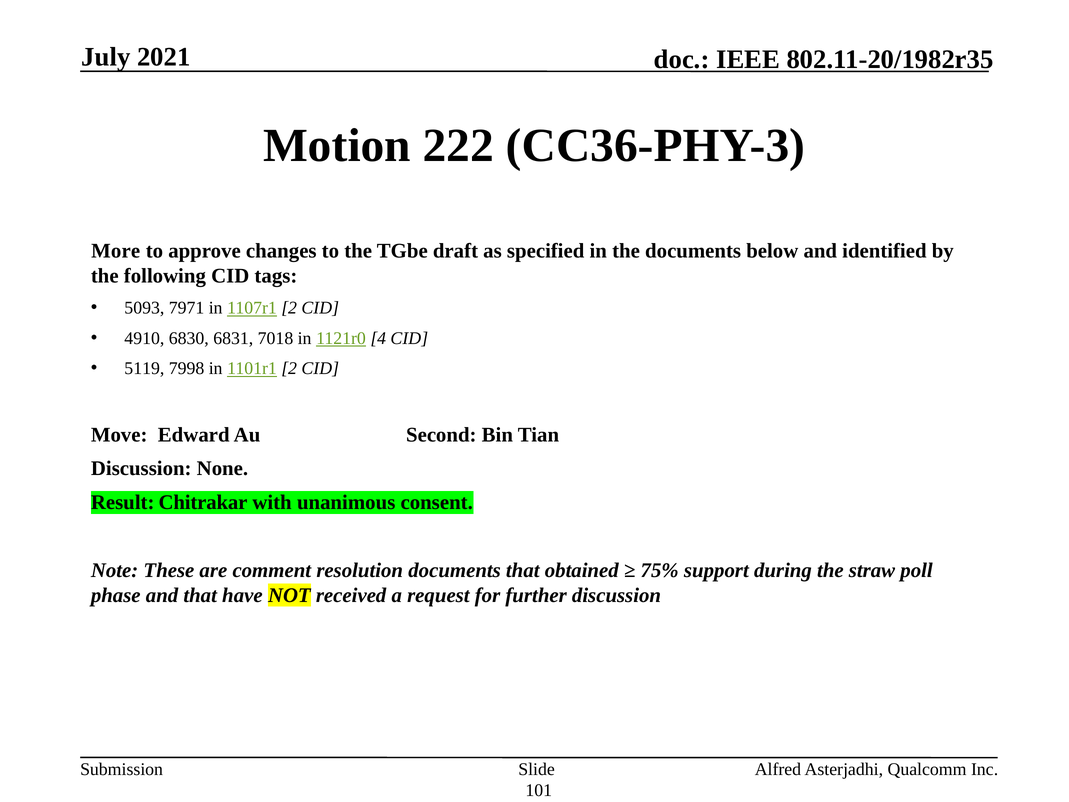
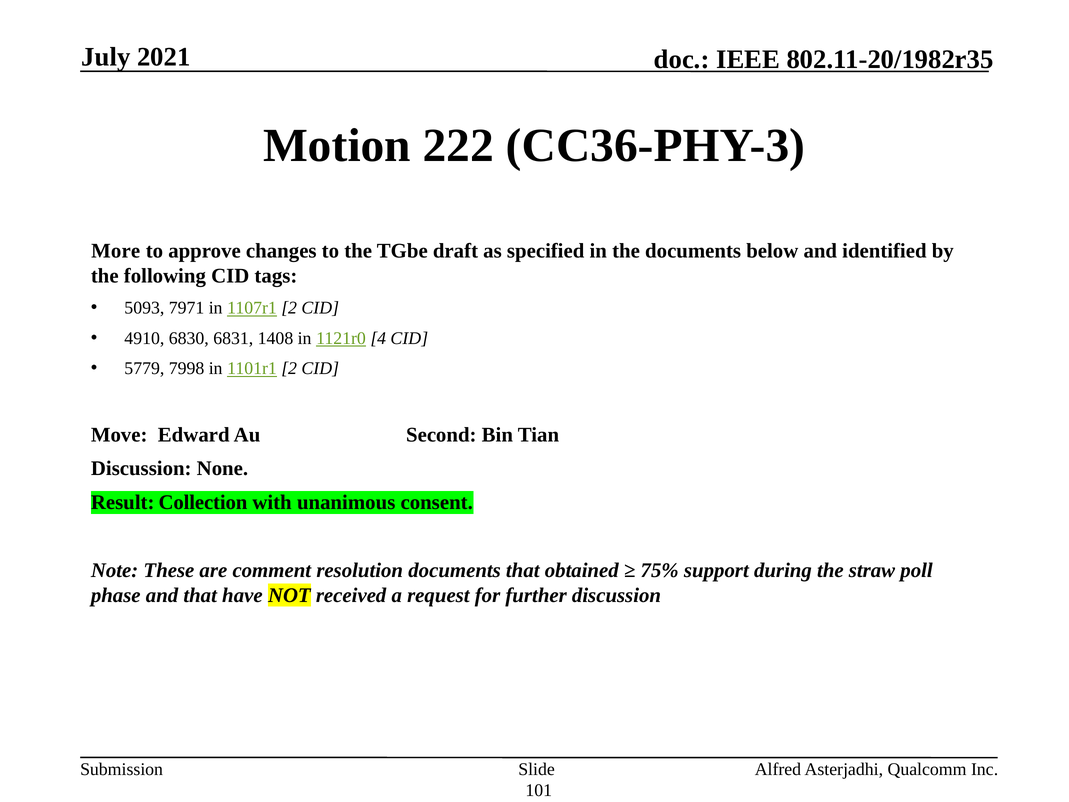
7018: 7018 -> 1408
5119: 5119 -> 5779
Chitrakar: Chitrakar -> Collection
